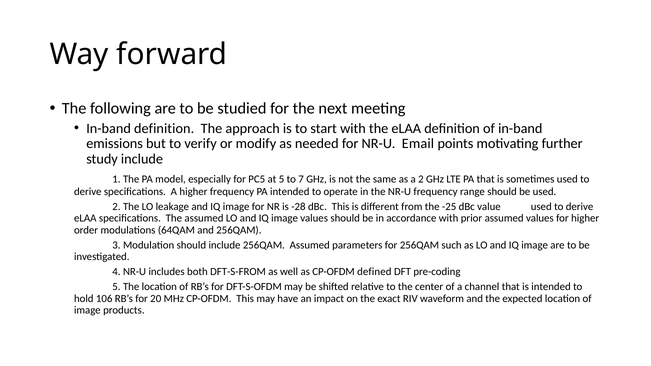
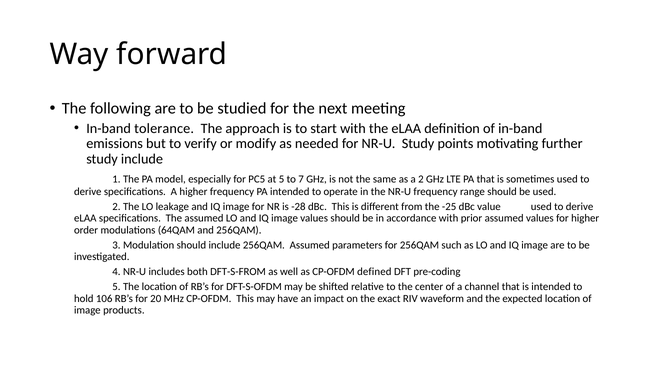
In-band definition: definition -> tolerance
NR-U Email: Email -> Study
